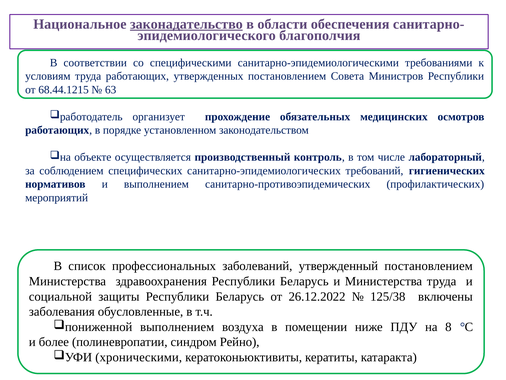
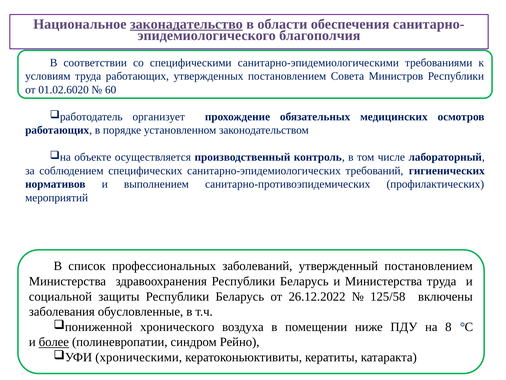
68.44.1215: 68.44.1215 -> 01.02.6020
63: 63 -> 60
125/38: 125/38 -> 125/58
выполнением at (177, 326): выполнением -> хронического
более underline: none -> present
